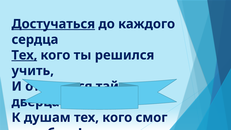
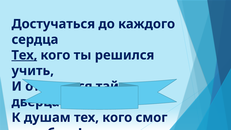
Достучаться underline: present -> none
